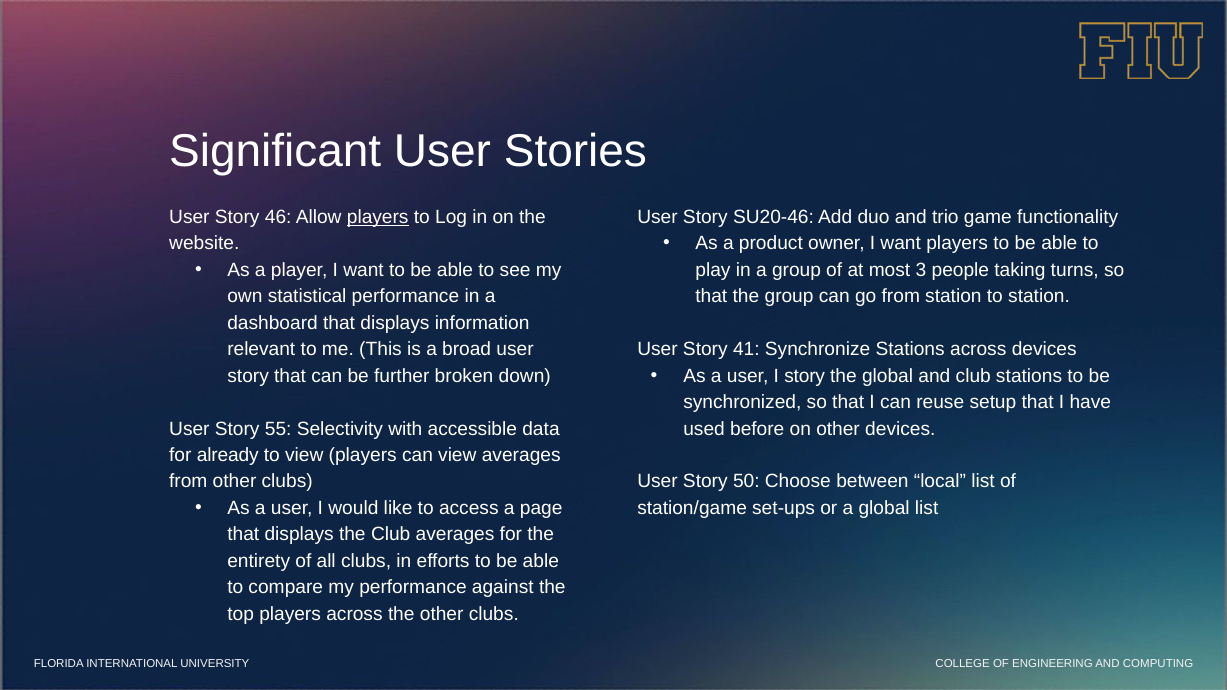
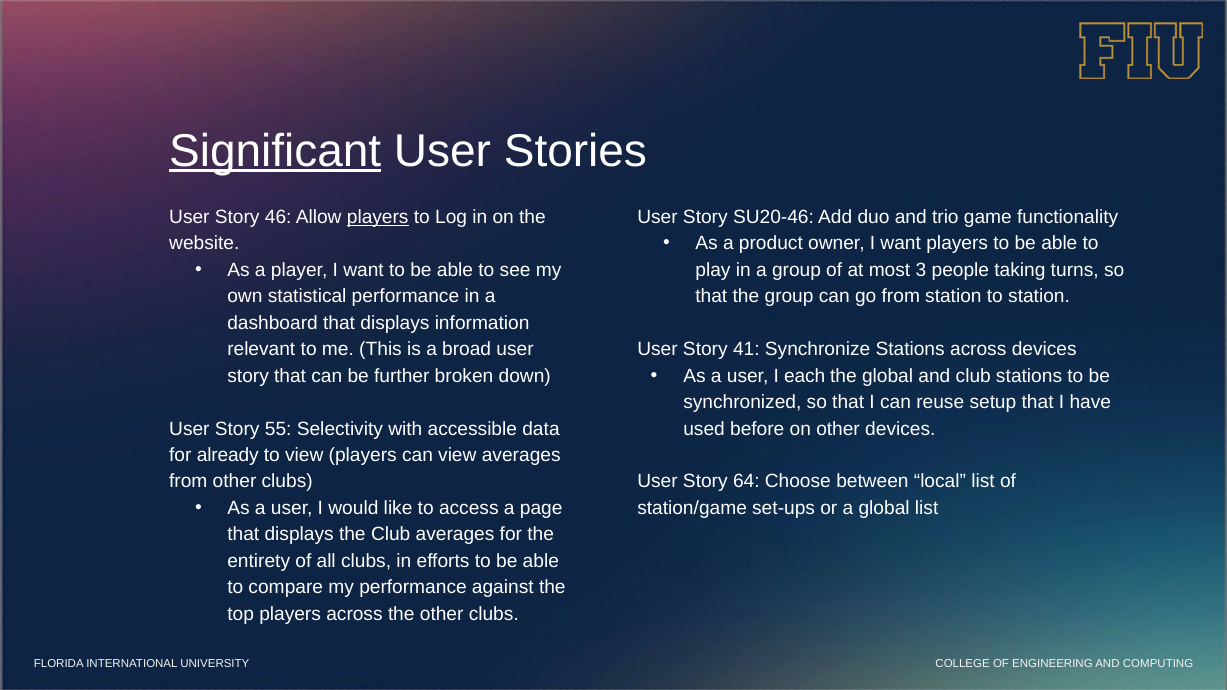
Significant underline: none -> present
I story: story -> each
50: 50 -> 64
